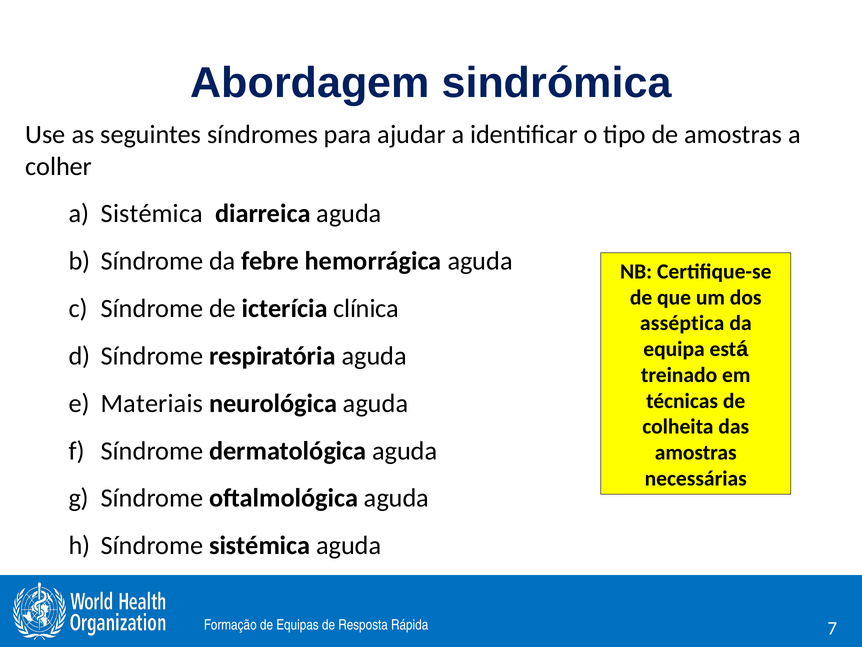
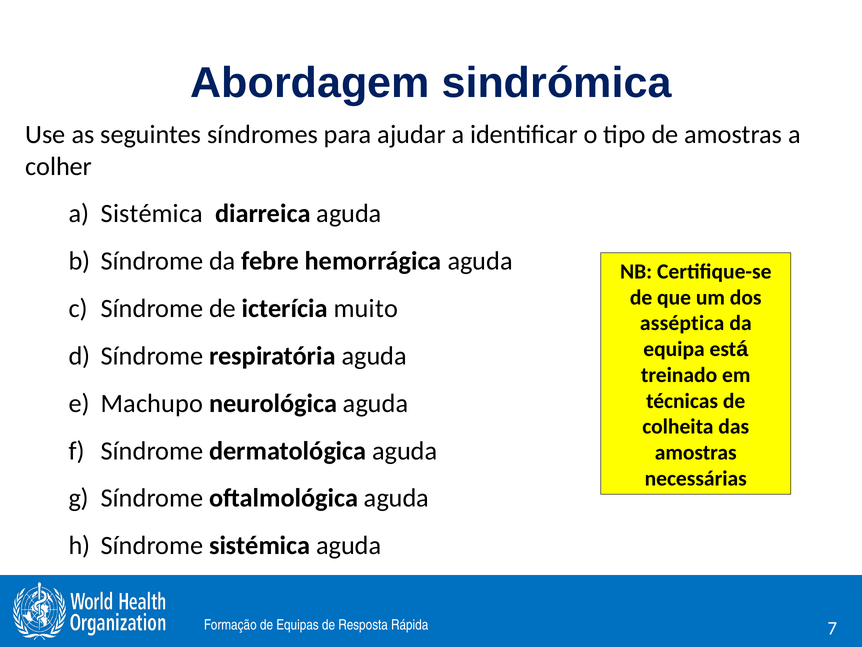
clínica: clínica -> muito
Materiais: Materiais -> Machupo
